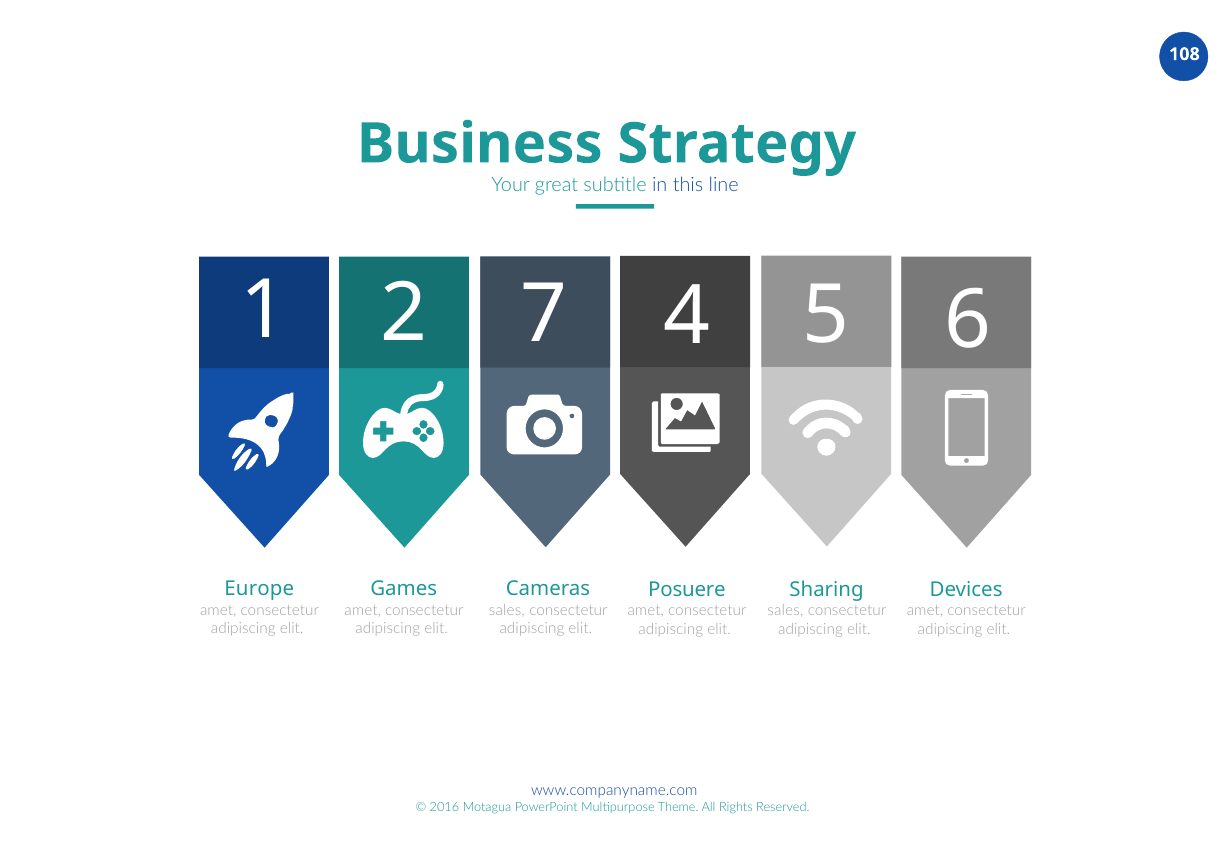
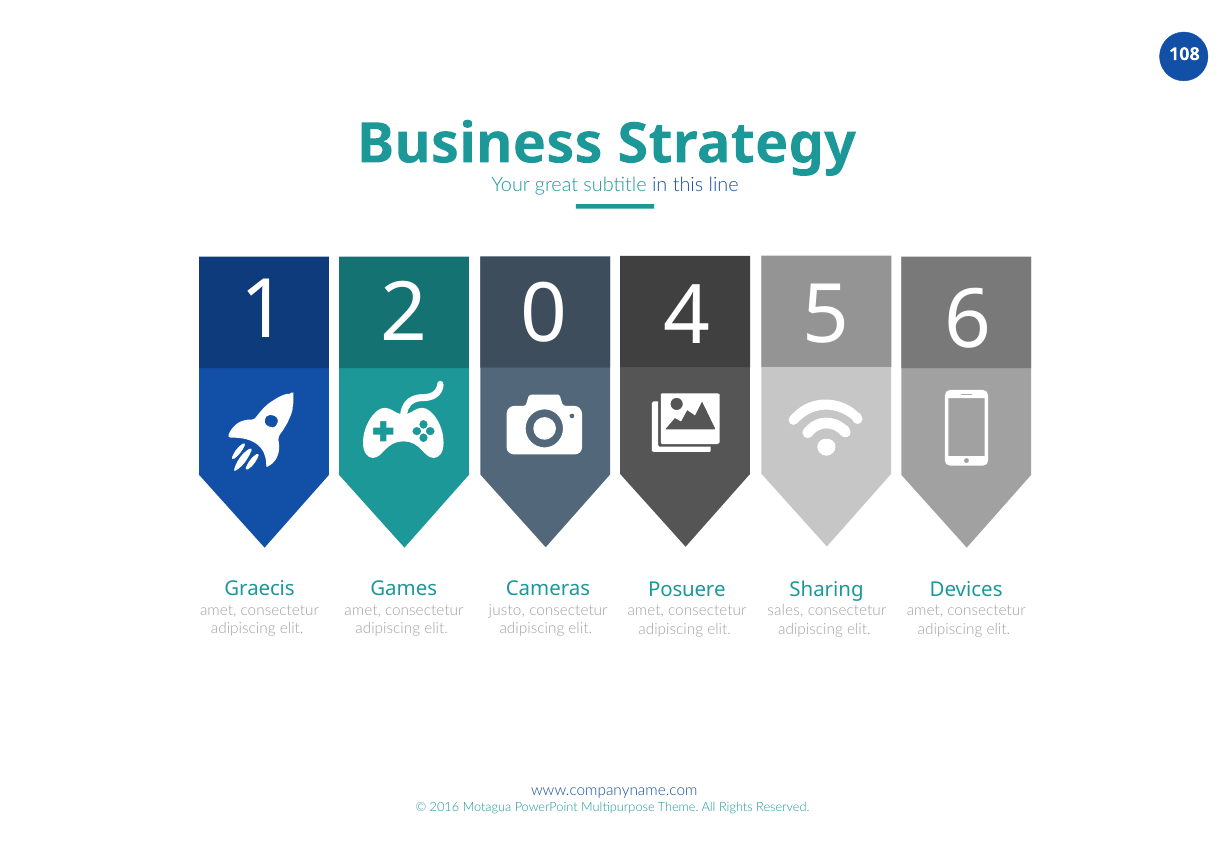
7: 7 -> 0
Europe: Europe -> Graecis
sales at (507, 610): sales -> justo
